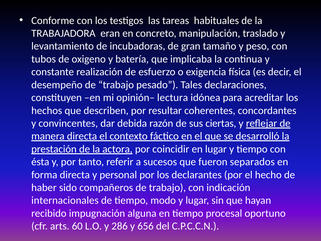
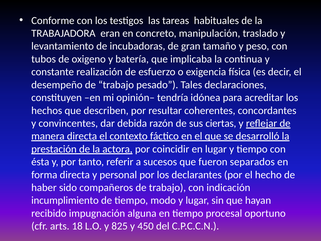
lectura: lectura -> tendría
internacionales: internacionales -> incumplimiento
60: 60 -> 18
286: 286 -> 825
656: 656 -> 450
